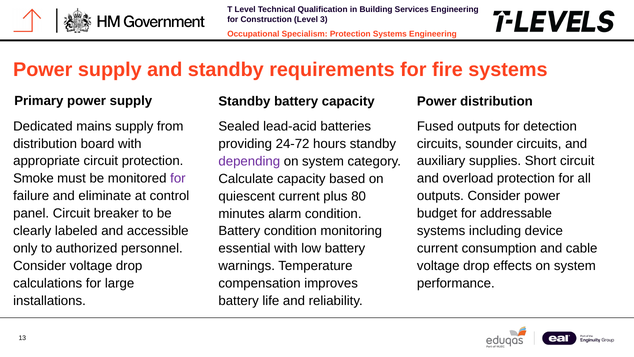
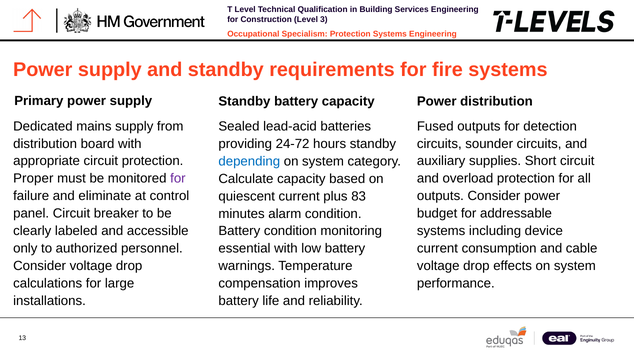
depending colour: purple -> blue
Smoke: Smoke -> Proper
80: 80 -> 83
